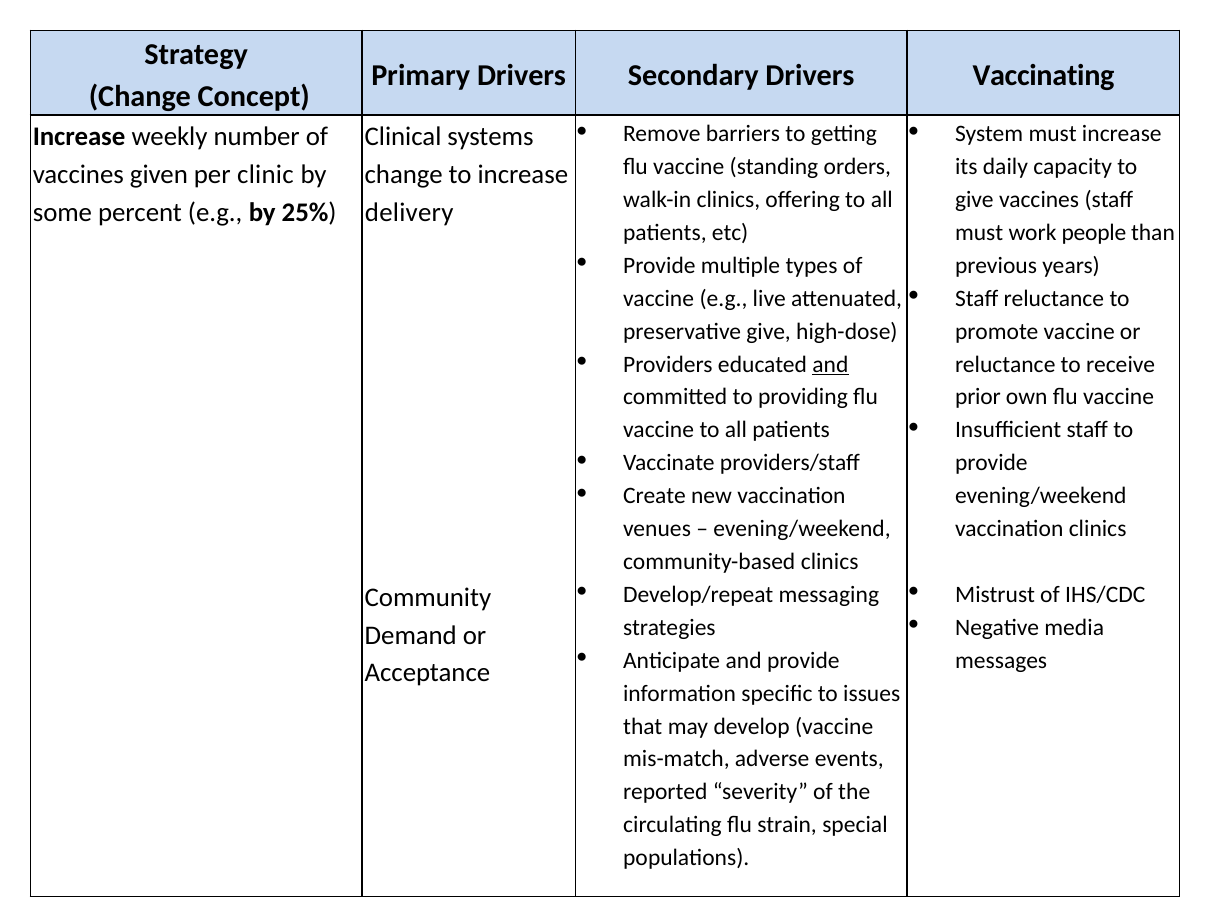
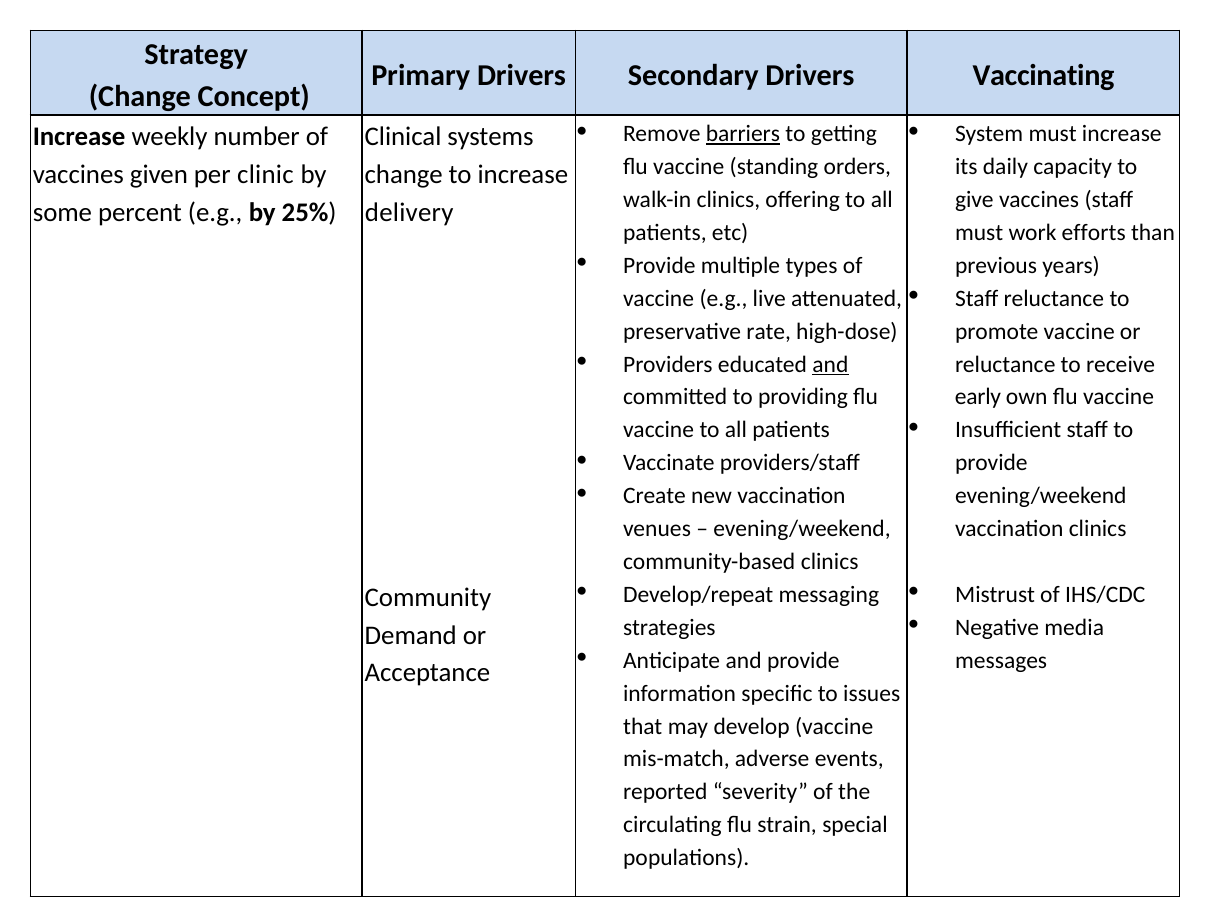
barriers underline: none -> present
people: people -> efforts
preservative give: give -> rate
prior: prior -> early
